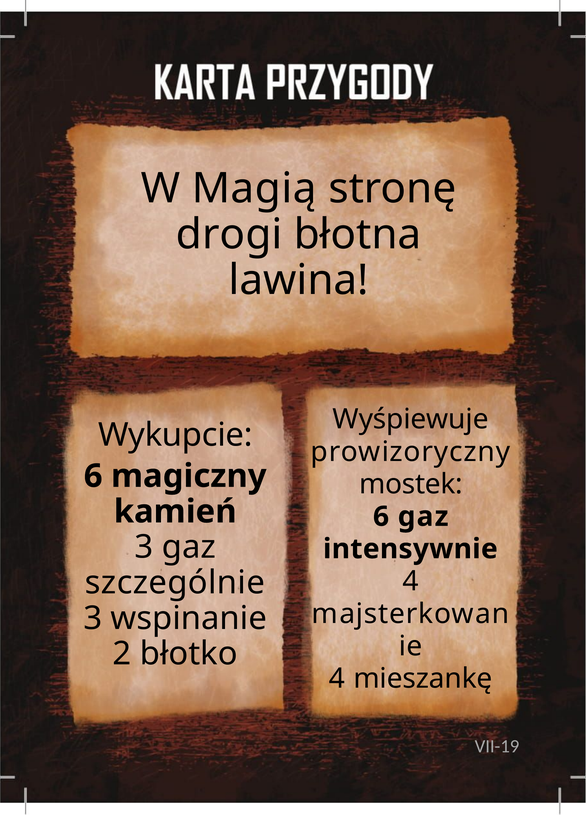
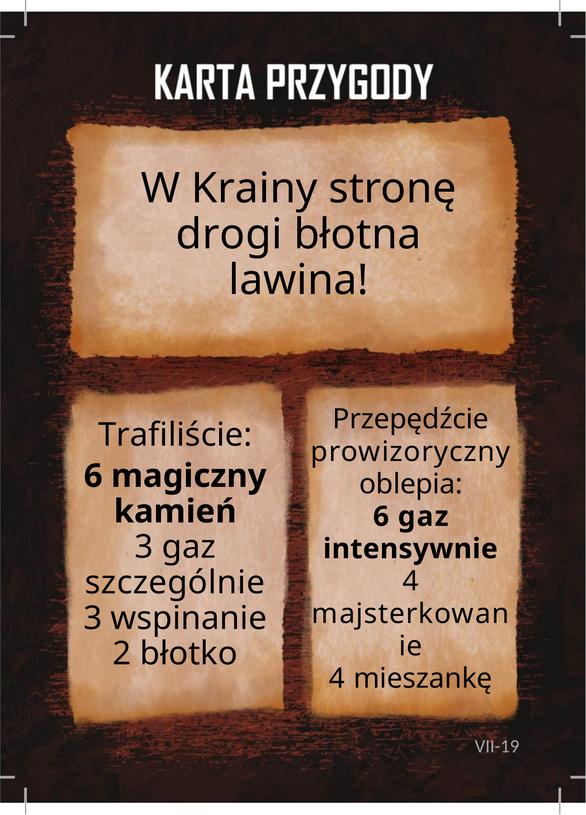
Magią: Magią -> Krainy
Wyśpiewuje: Wyśpiewuje -> Przepędźcie
Wykupcie: Wykupcie -> Trafiliście
mostek: mostek -> oblepia
